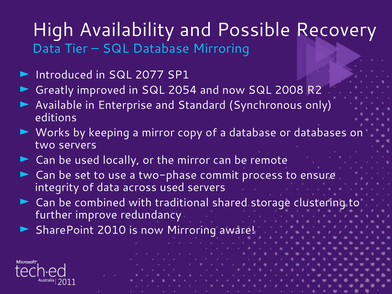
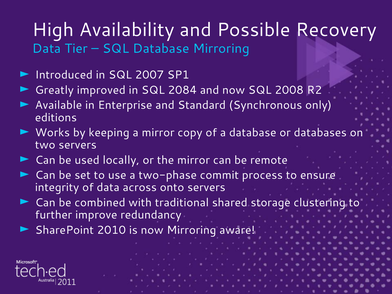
2077: 2077 -> 2007
2054: 2054 -> 2084
across used: used -> onto
